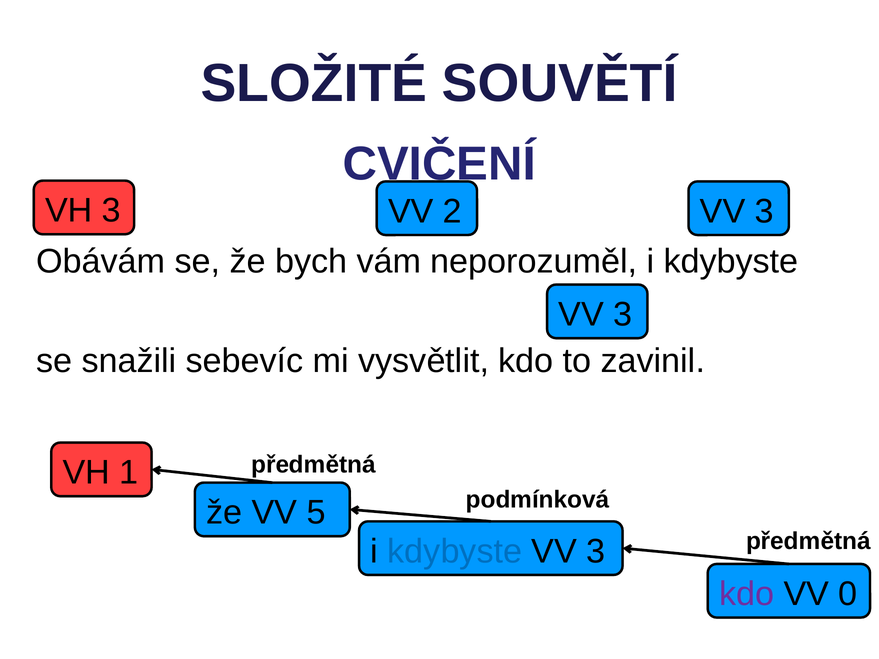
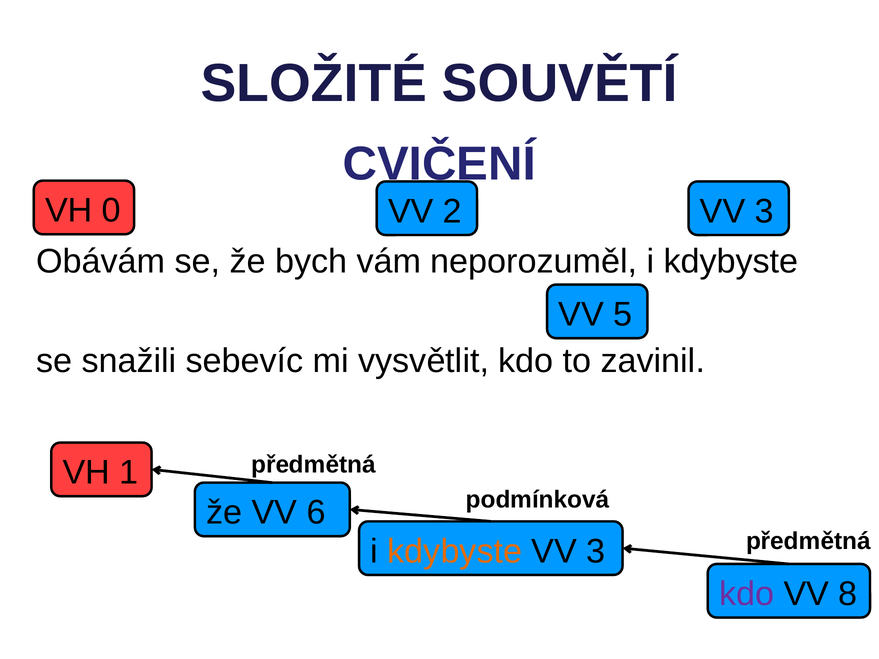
VH 3: 3 -> 0
3 at (623, 315): 3 -> 5
5: 5 -> 6
kdybyste at (455, 551) colour: blue -> orange
0: 0 -> 8
